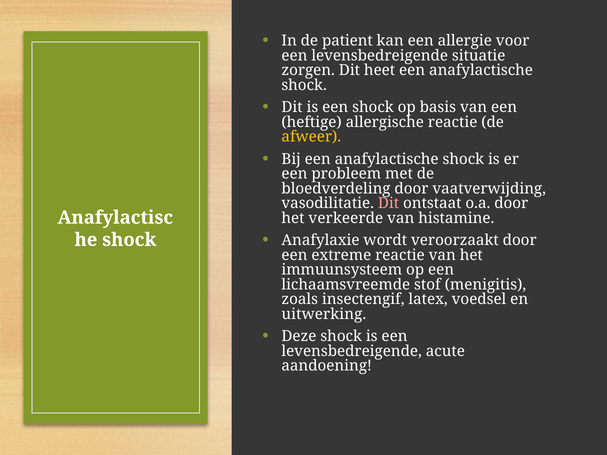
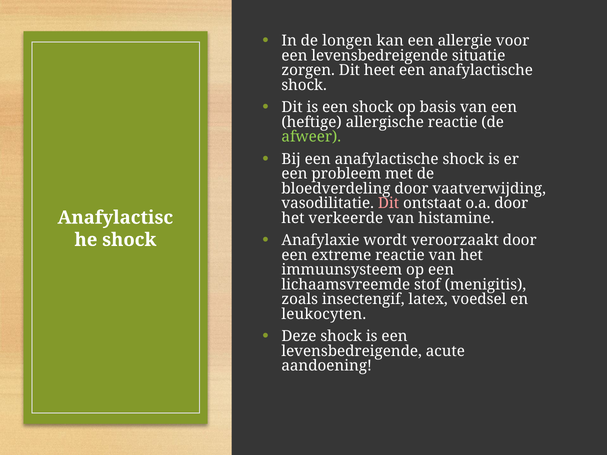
patient: patient -> longen
afweer colour: yellow -> light green
uitwerking: uitwerking -> leukocyten
